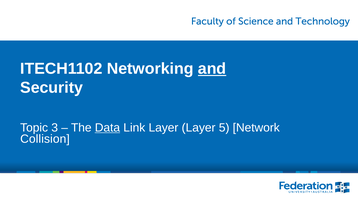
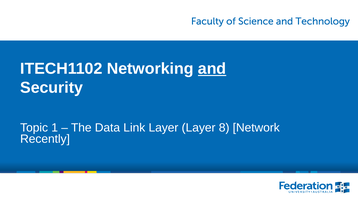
3: 3 -> 1
Data underline: present -> none
5: 5 -> 8
Collision: Collision -> Recently
